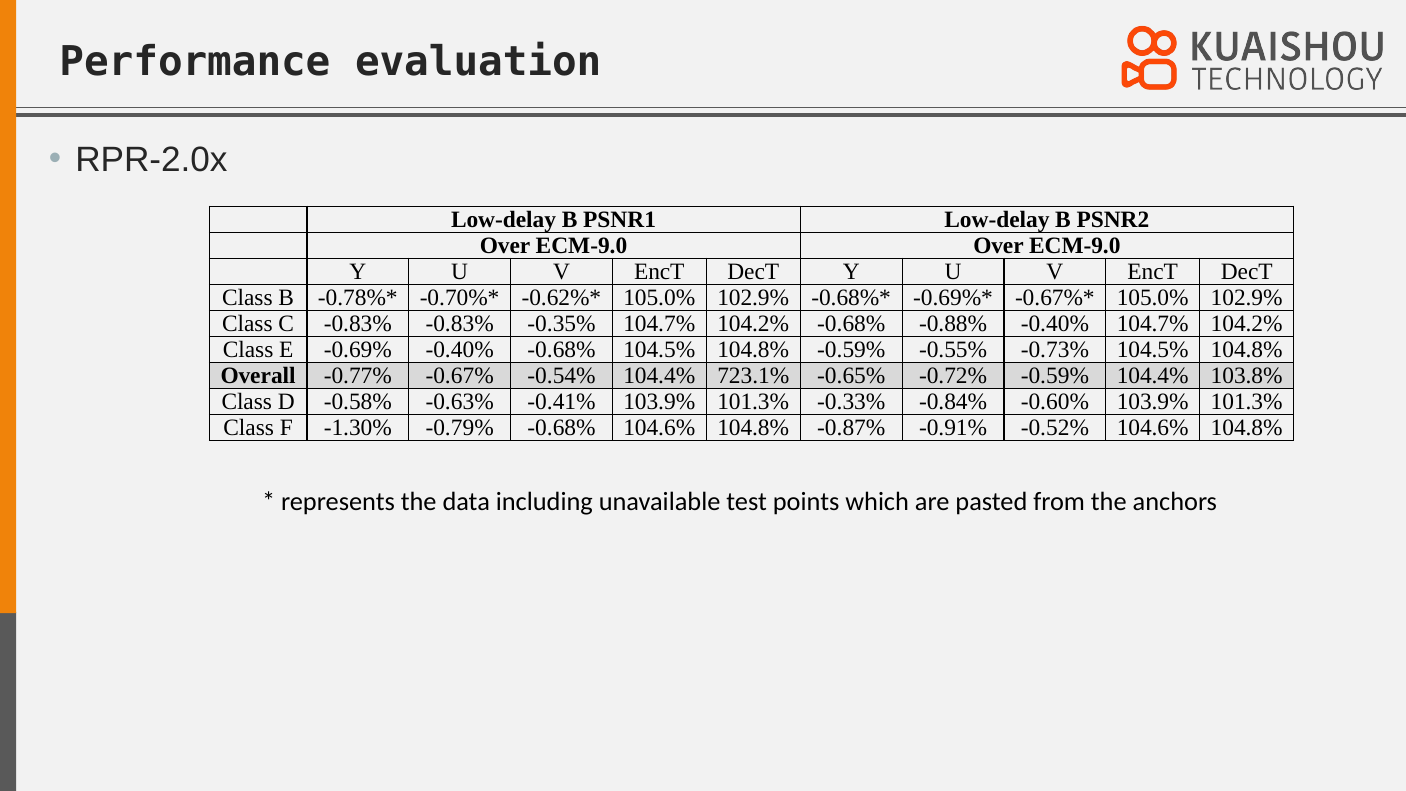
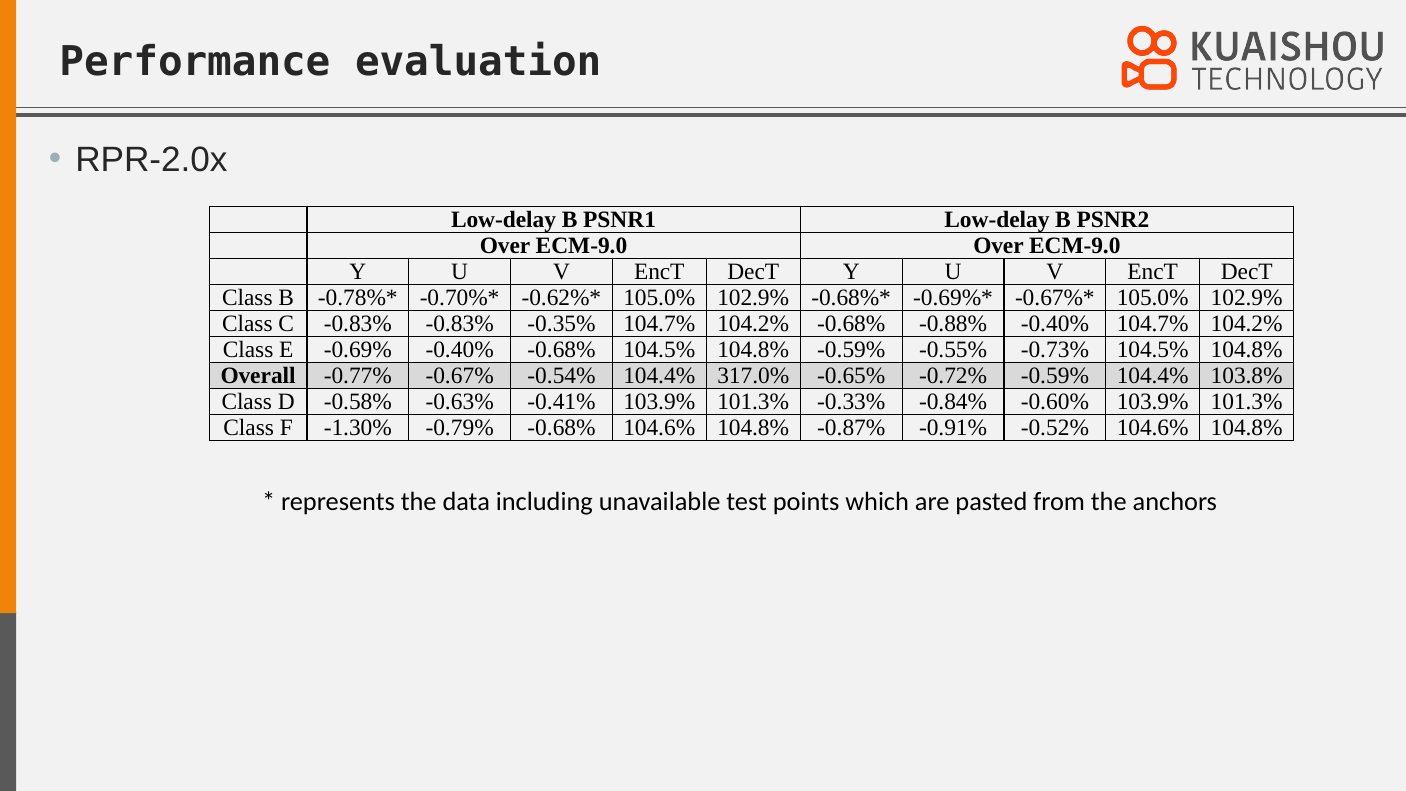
723.1%: 723.1% -> 317.0%
